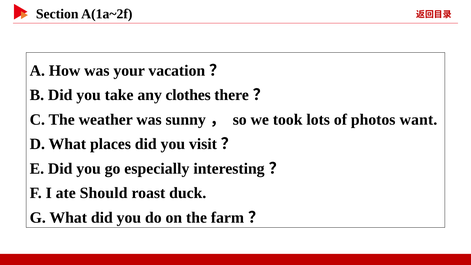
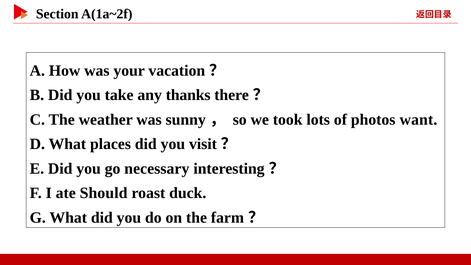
clothes: clothes -> thanks
especially: especially -> necessary
